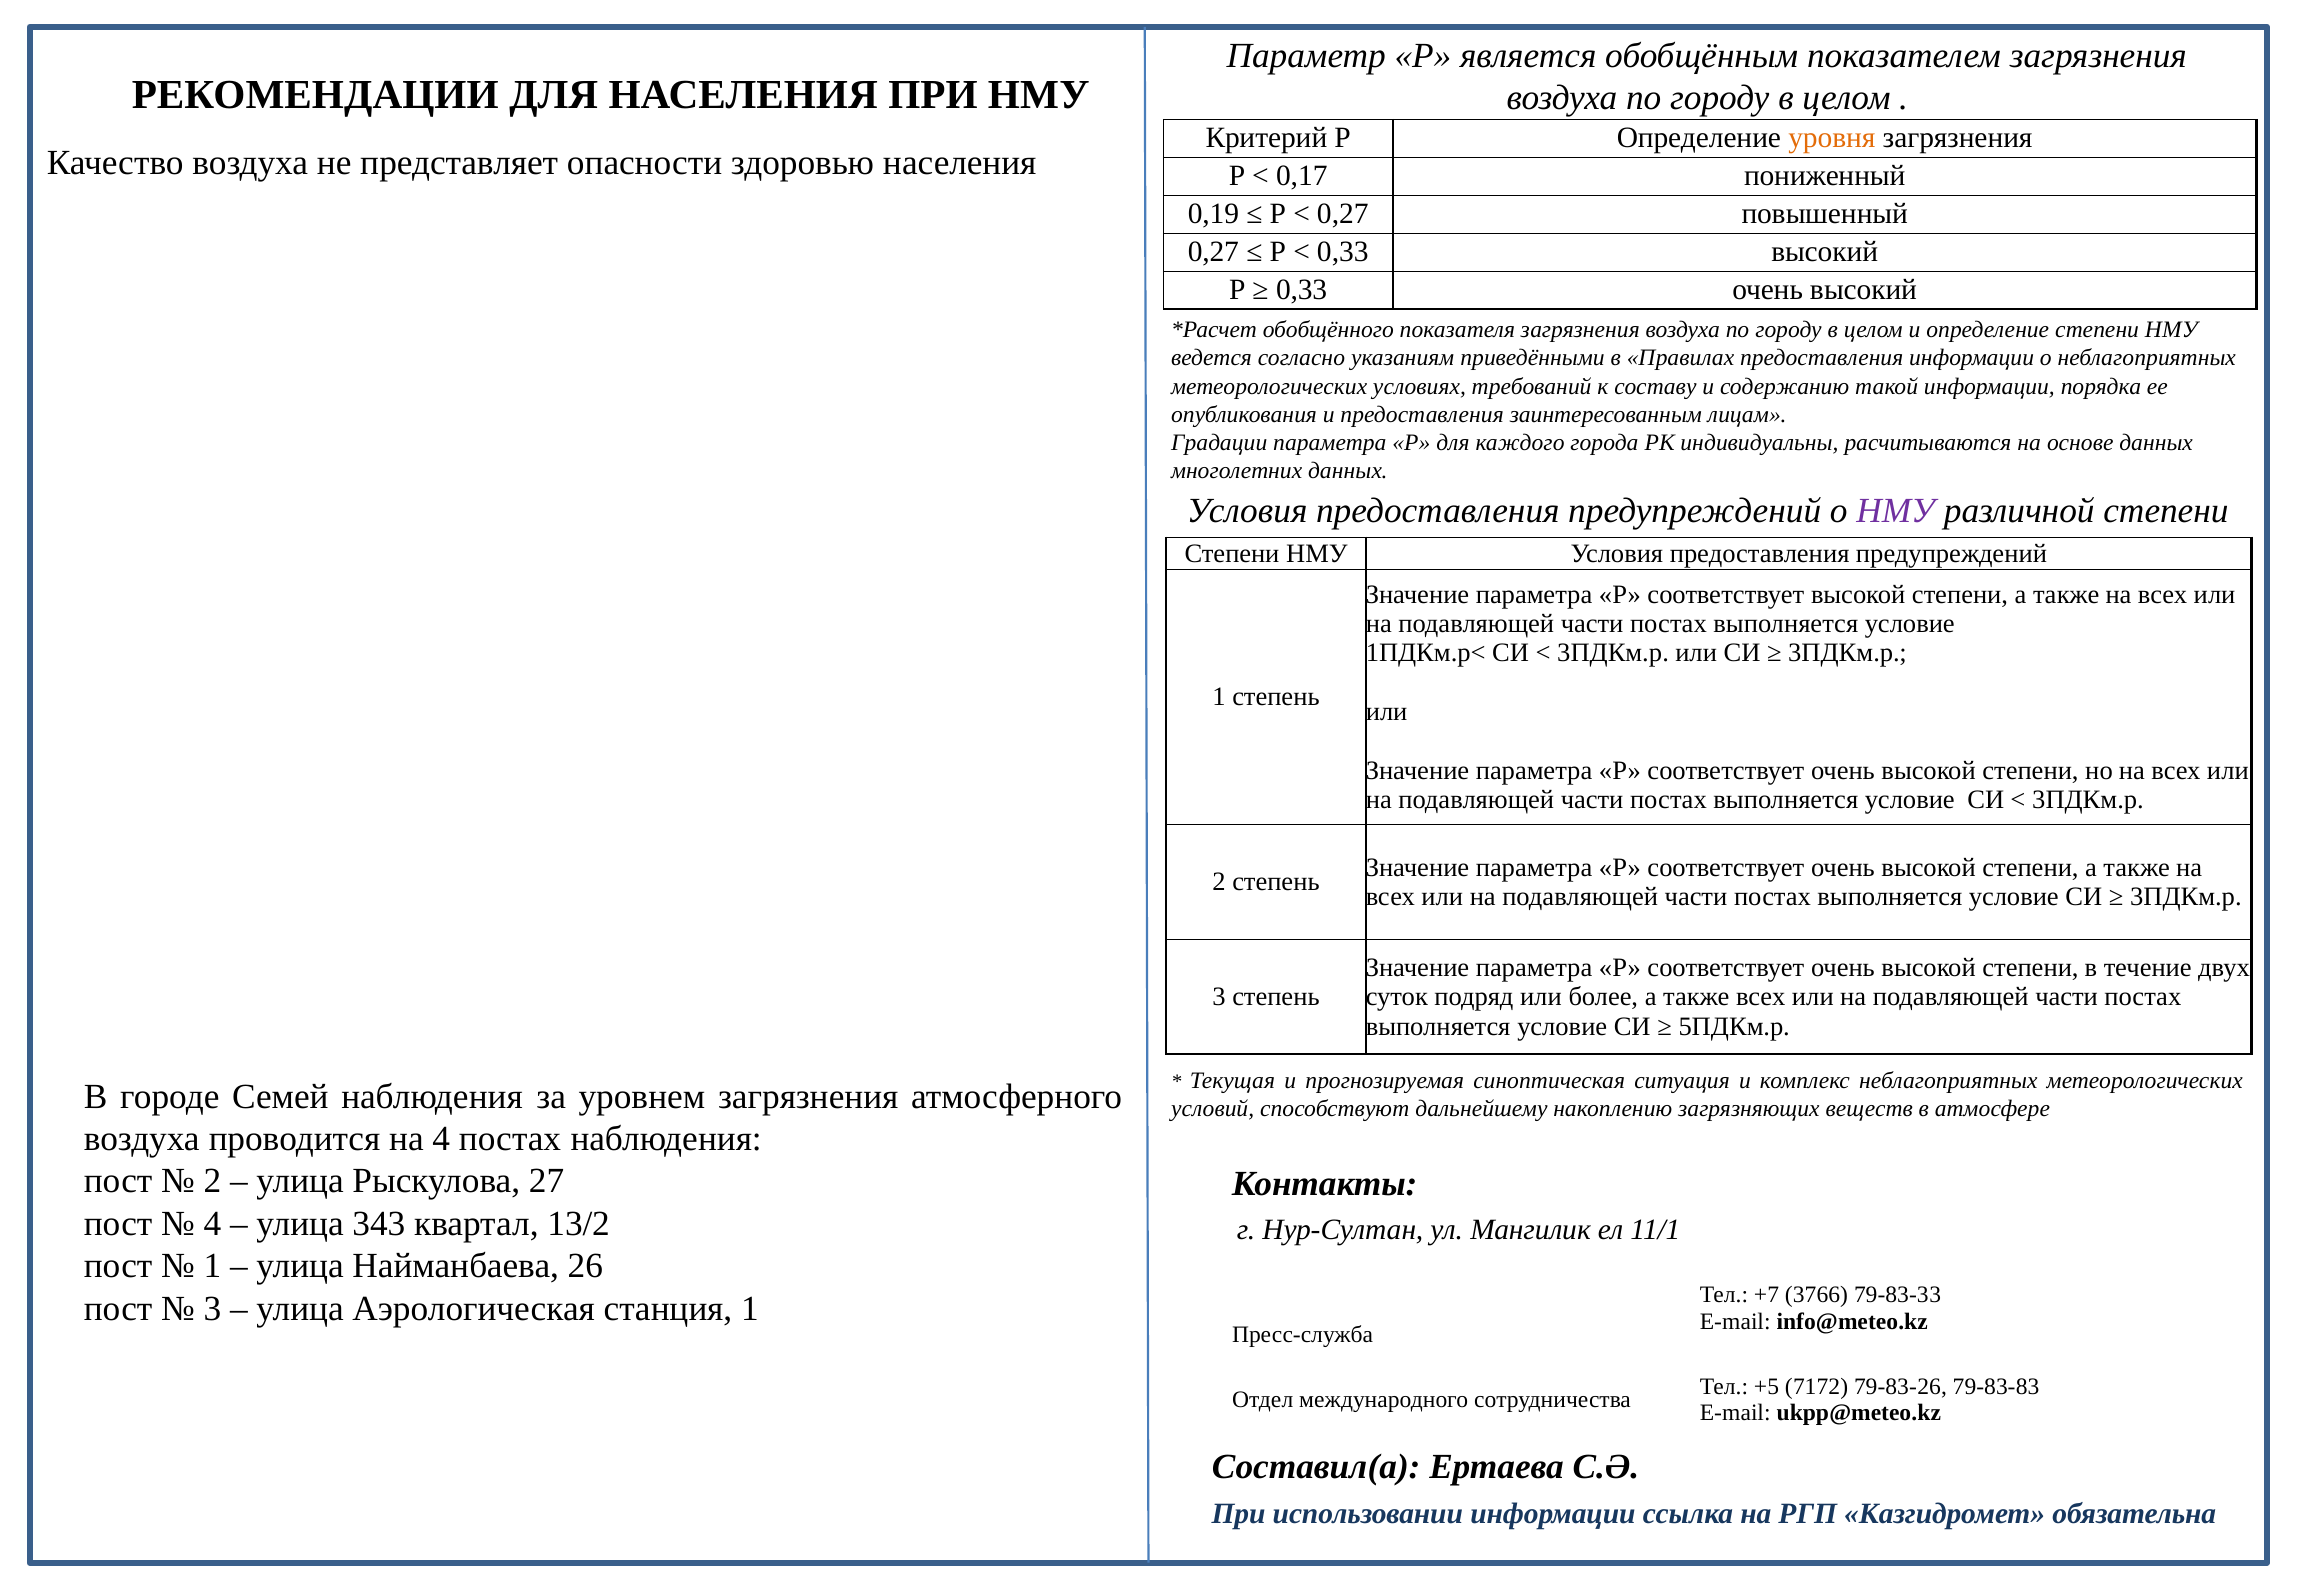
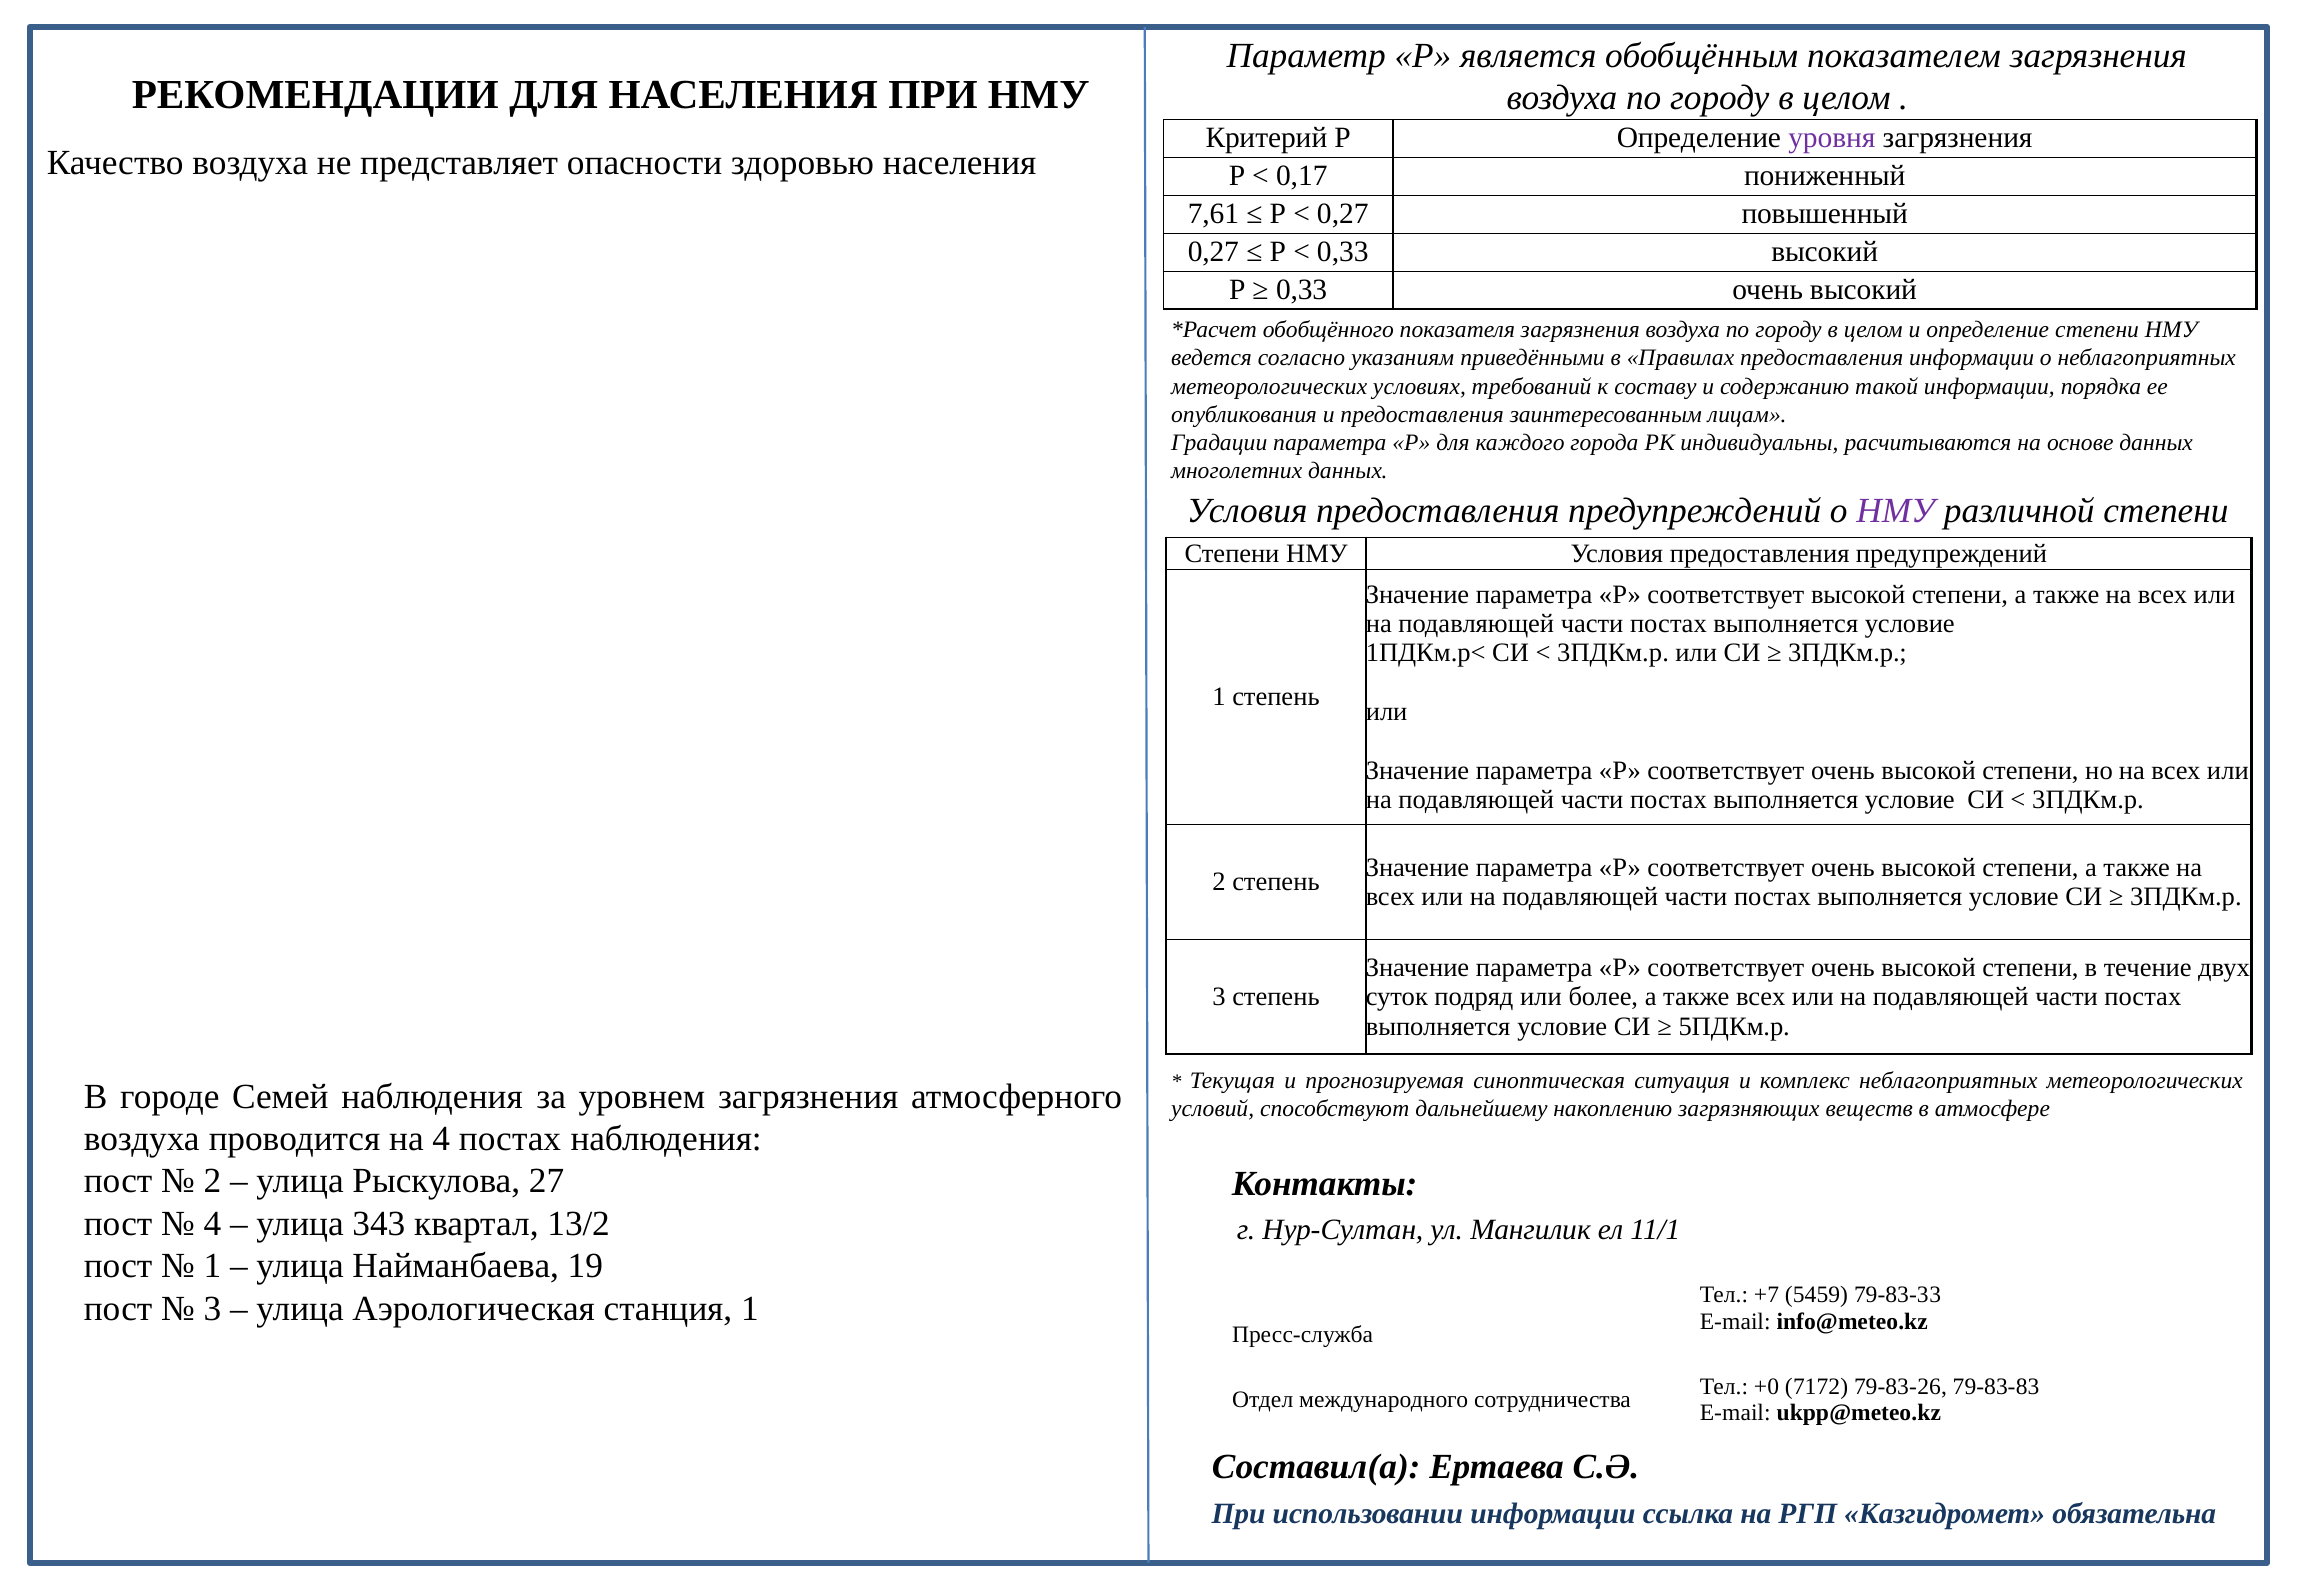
уровня colour: orange -> purple
0,19: 0,19 -> 7,61
26: 26 -> 19
3766: 3766 -> 5459
+5: +5 -> +0
